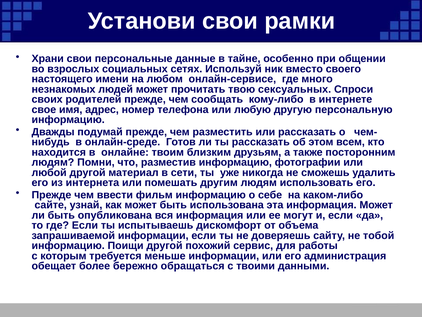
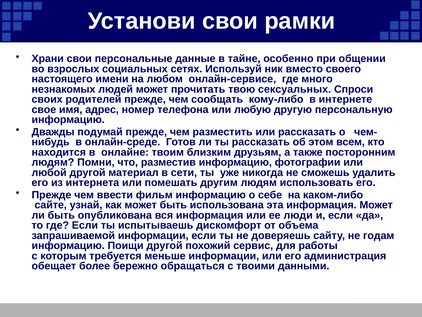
могут: могут -> люди
тобой: тобой -> годам
